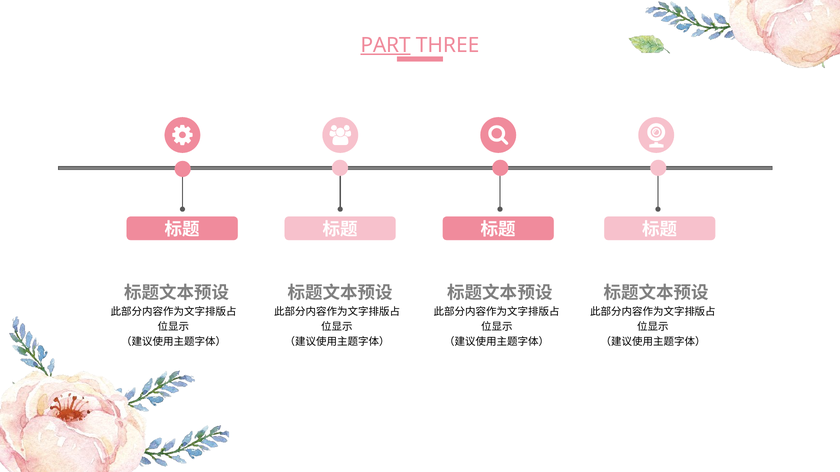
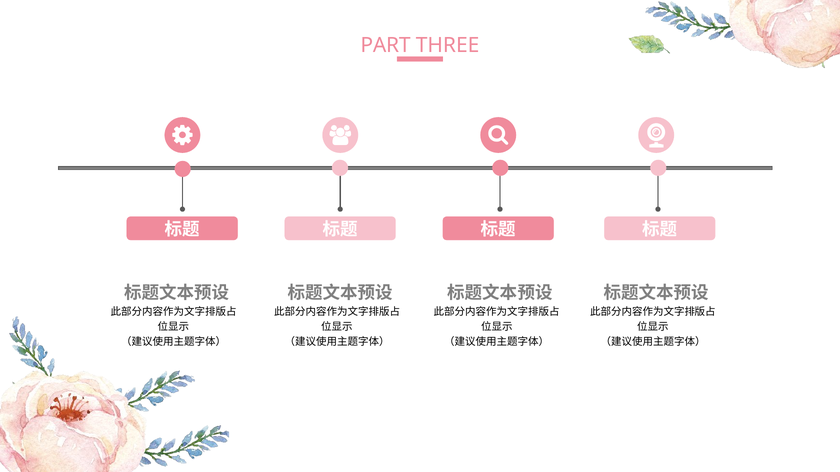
PART underline: present -> none
